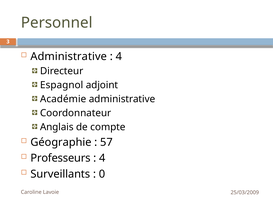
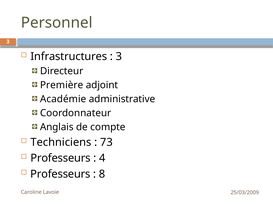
Administrative at (69, 56): Administrative -> Infrastructures
4 at (119, 56): 4 -> 3
Espagnol: Espagnol -> Première
Géographie: Géographie -> Techniciens
57: 57 -> 73
Surveillants at (60, 174): Surveillants -> Professeurs
0: 0 -> 8
